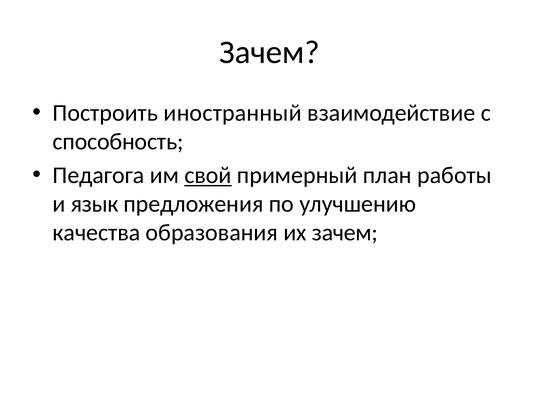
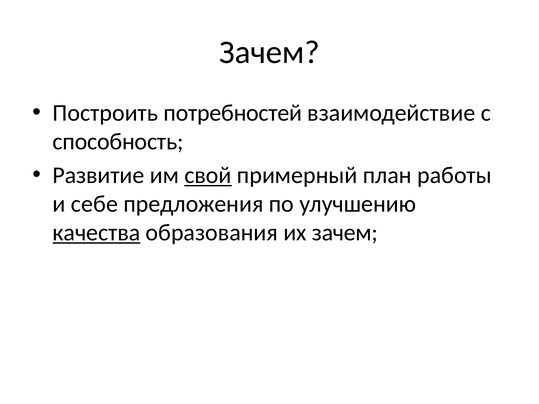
иностранный: иностранный -> потребностей
Педагога: Педагога -> Развитие
язык: язык -> себе
качества underline: none -> present
